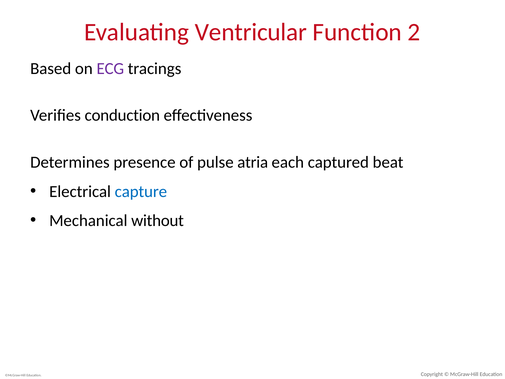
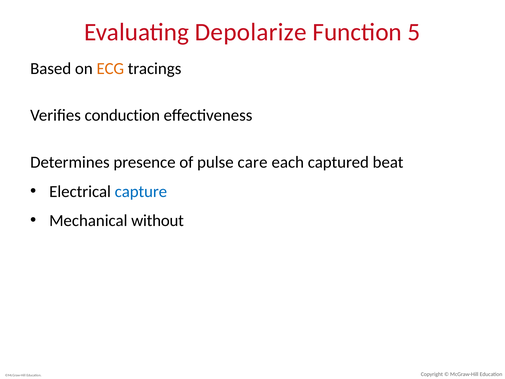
Ventricular: Ventricular -> Depolarize
2: 2 -> 5
ECG colour: purple -> orange
atria: atria -> care
